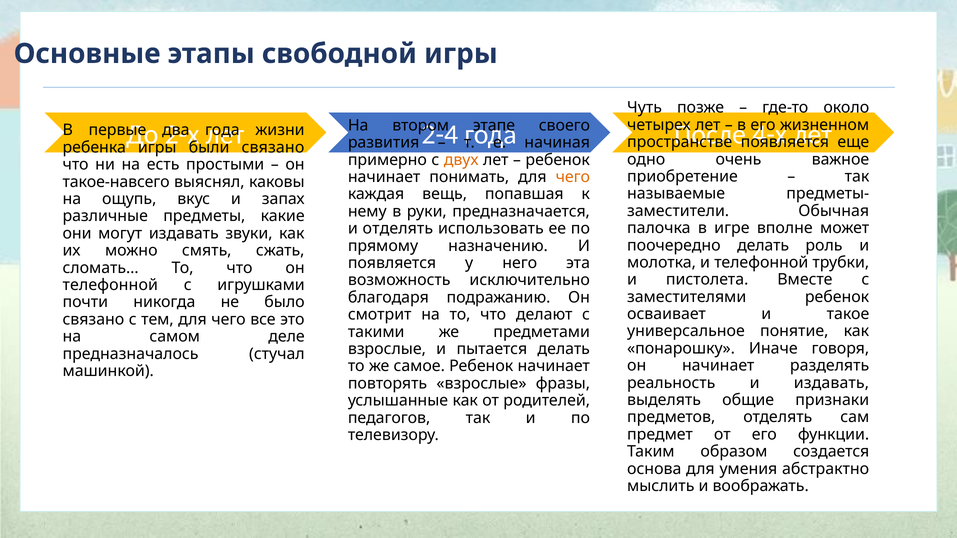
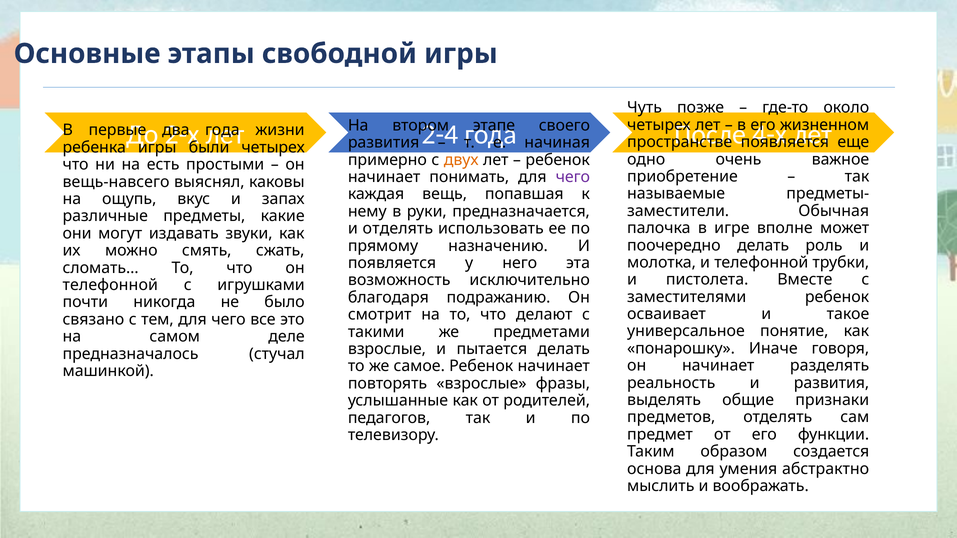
были связано: связано -> четырех
чего at (573, 177) colour: orange -> purple
такое-навсего: такое-навсего -> вещь-навсего
и издавать: издавать -> развития
